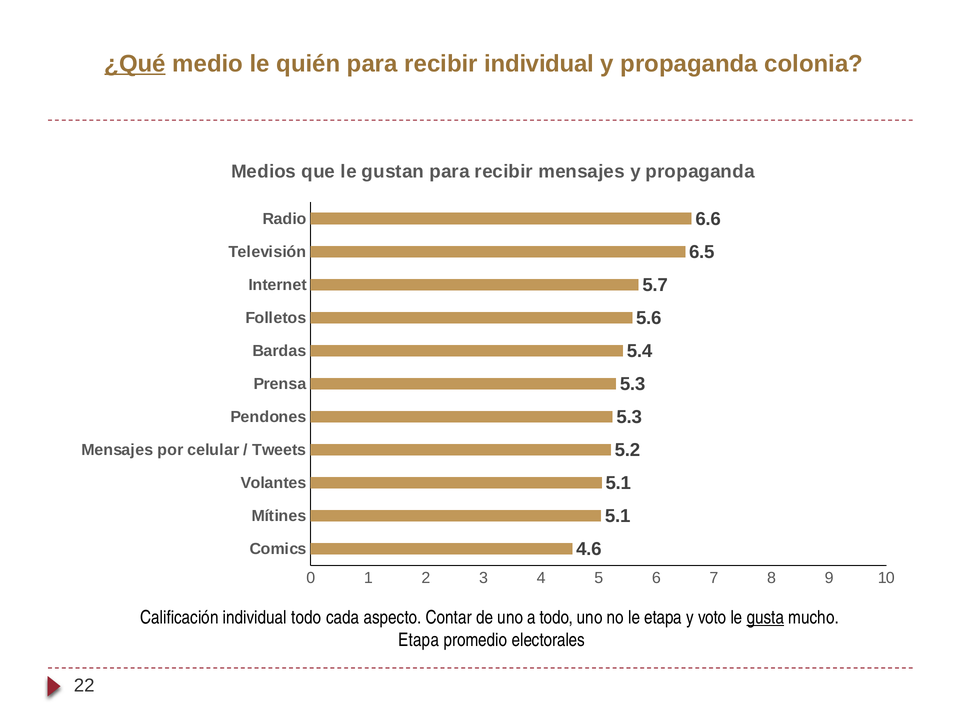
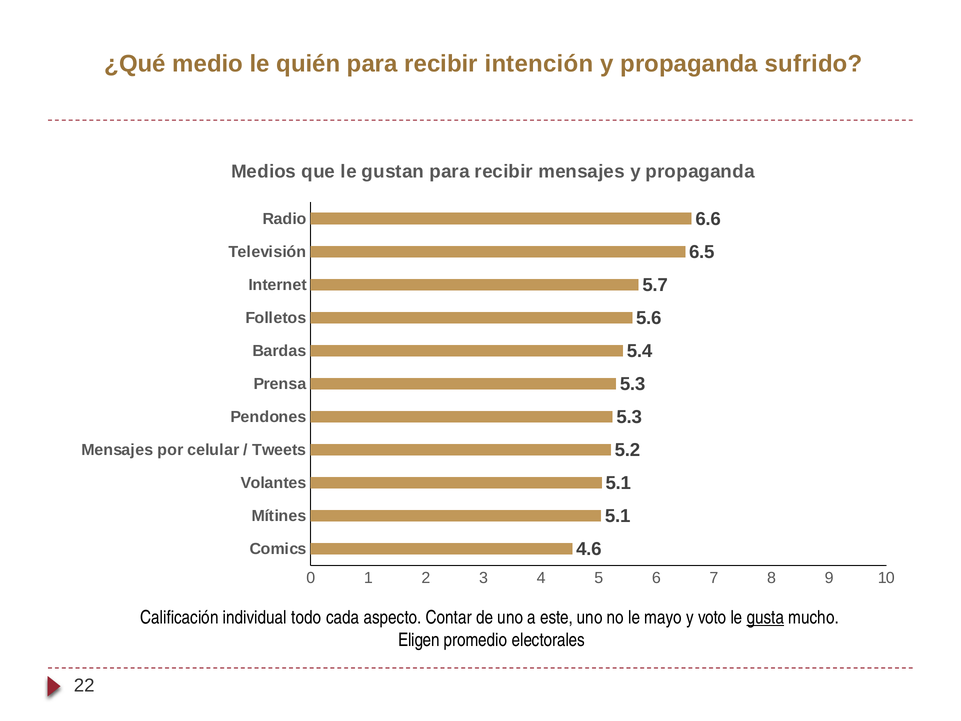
¿Qué underline: present -> none
recibir individual: individual -> intención
colonia: colonia -> sufrido
a todo: todo -> este
le etapa: etapa -> mayo
Etapa at (419, 640): Etapa -> Eligen
